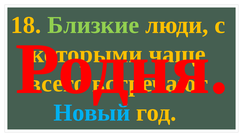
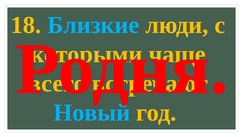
Близкие colour: light green -> light blue
